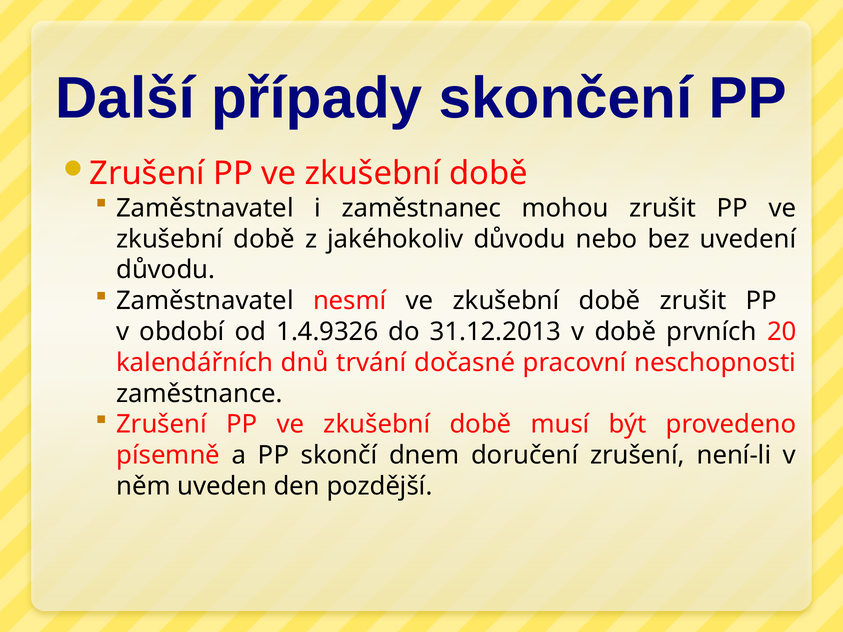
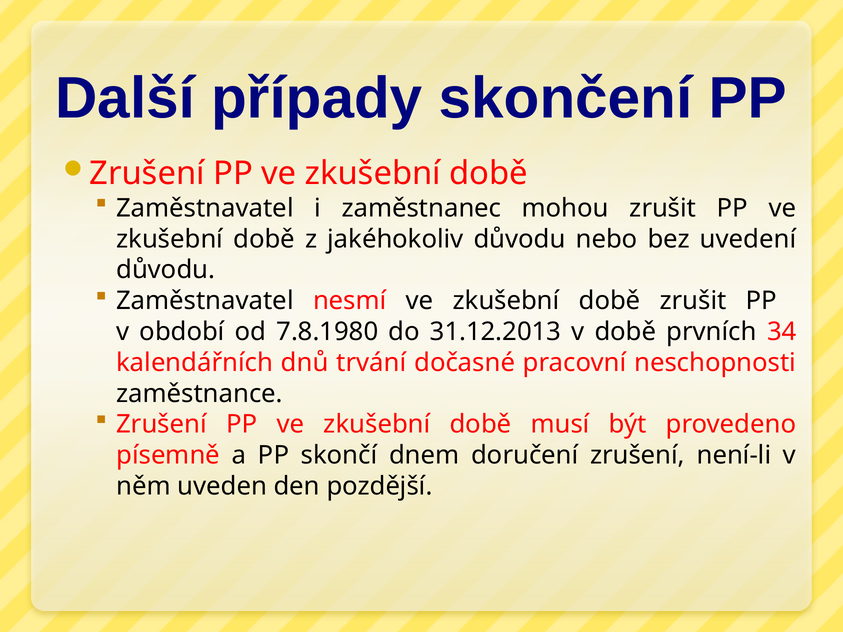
1.4.9326: 1.4.9326 -> 7.8.1980
20: 20 -> 34
